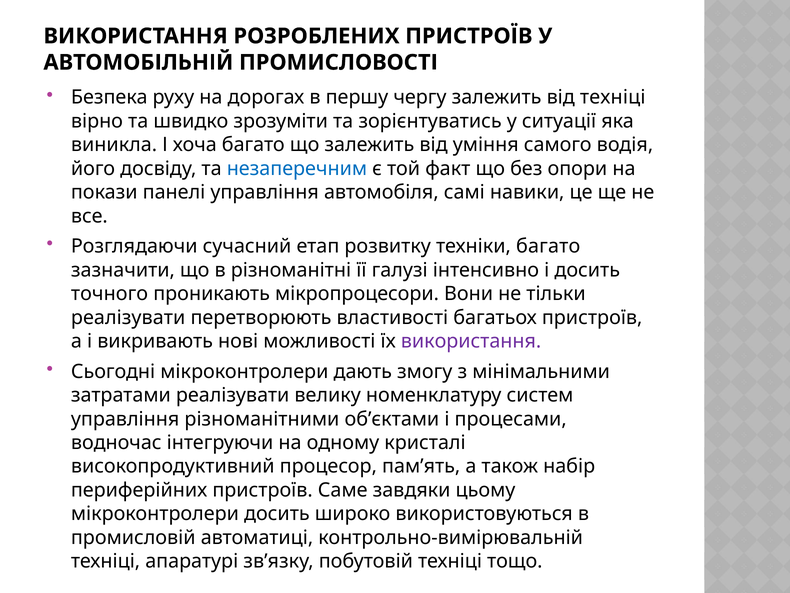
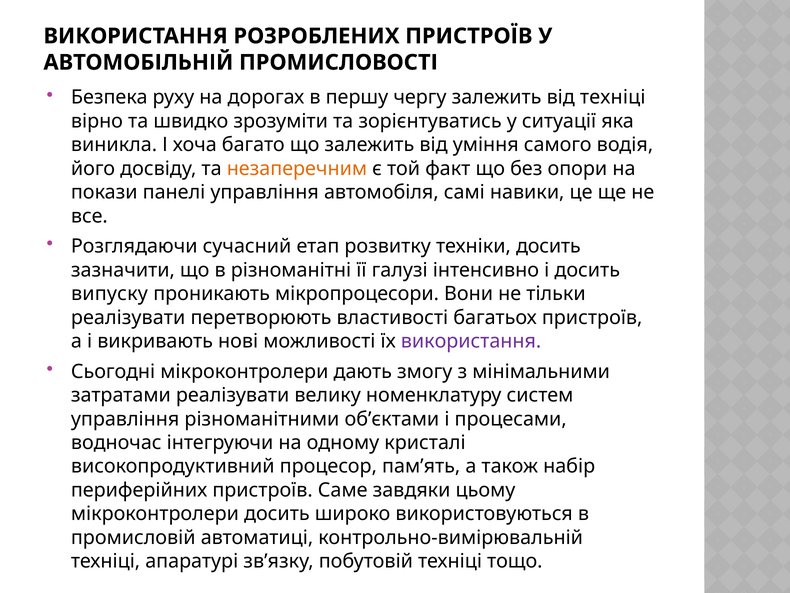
незаперечним colour: blue -> orange
техніки багато: багато -> досить
точного: точного -> випуску
